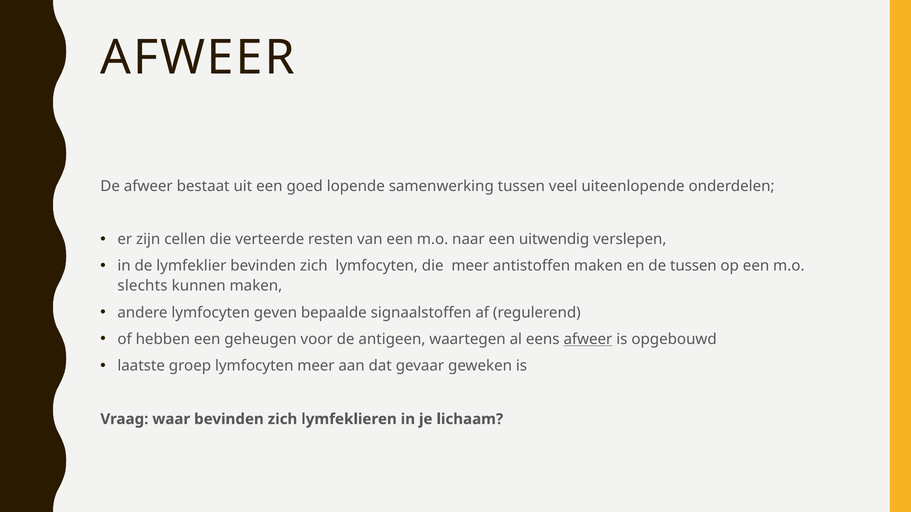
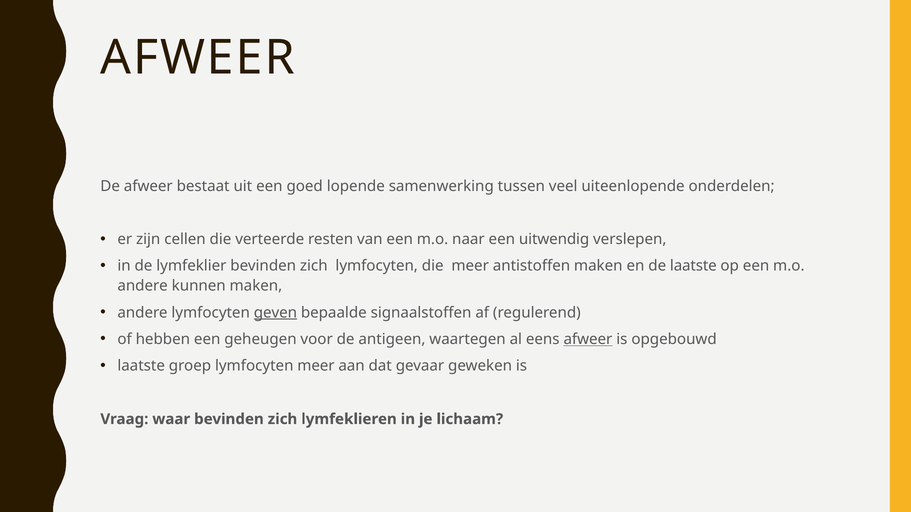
de tussen: tussen -> laatste
slechts at (143, 286): slechts -> andere
geven underline: none -> present
